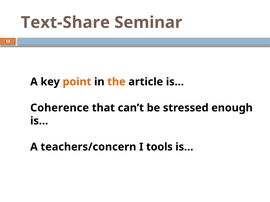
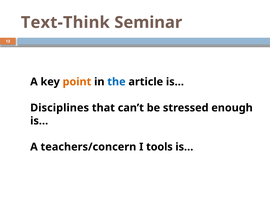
Text-Share: Text-Share -> Text-Think
the colour: orange -> blue
Coherence: Coherence -> Disciplines
